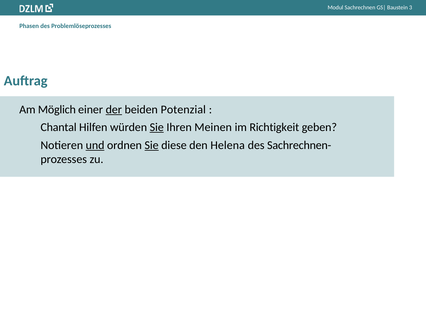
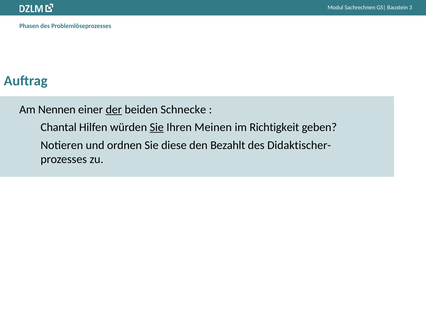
Möglich: Möglich -> Nennen
Potenzial: Potenzial -> Schnecke
und underline: present -> none
Sie at (152, 145) underline: present -> none
Helena: Helena -> Bezahlt
Sachrechnen-: Sachrechnen- -> Didaktischer-
